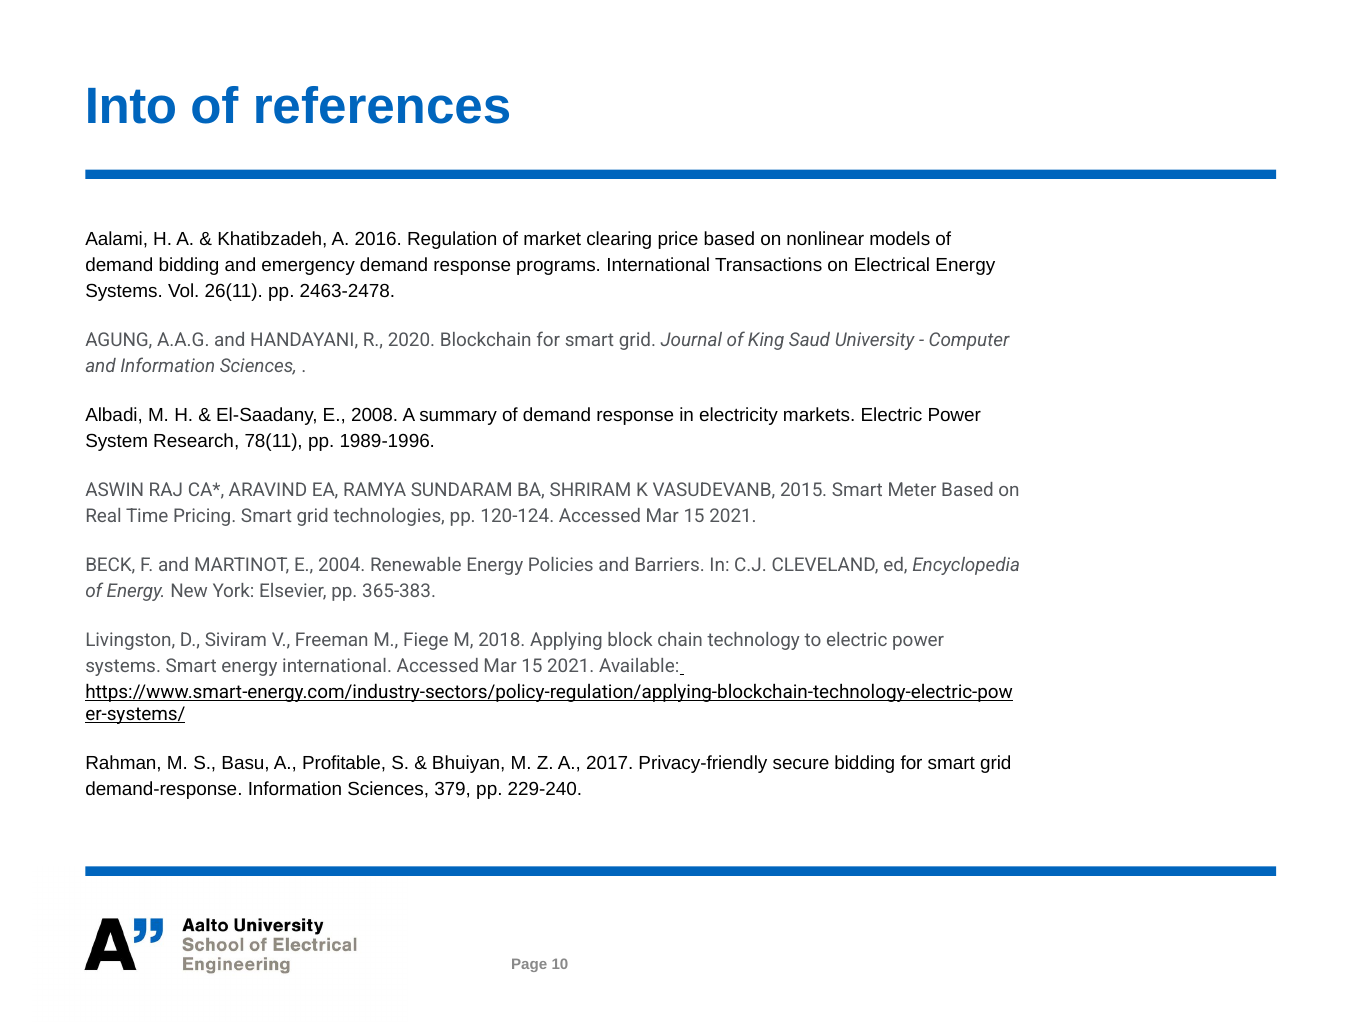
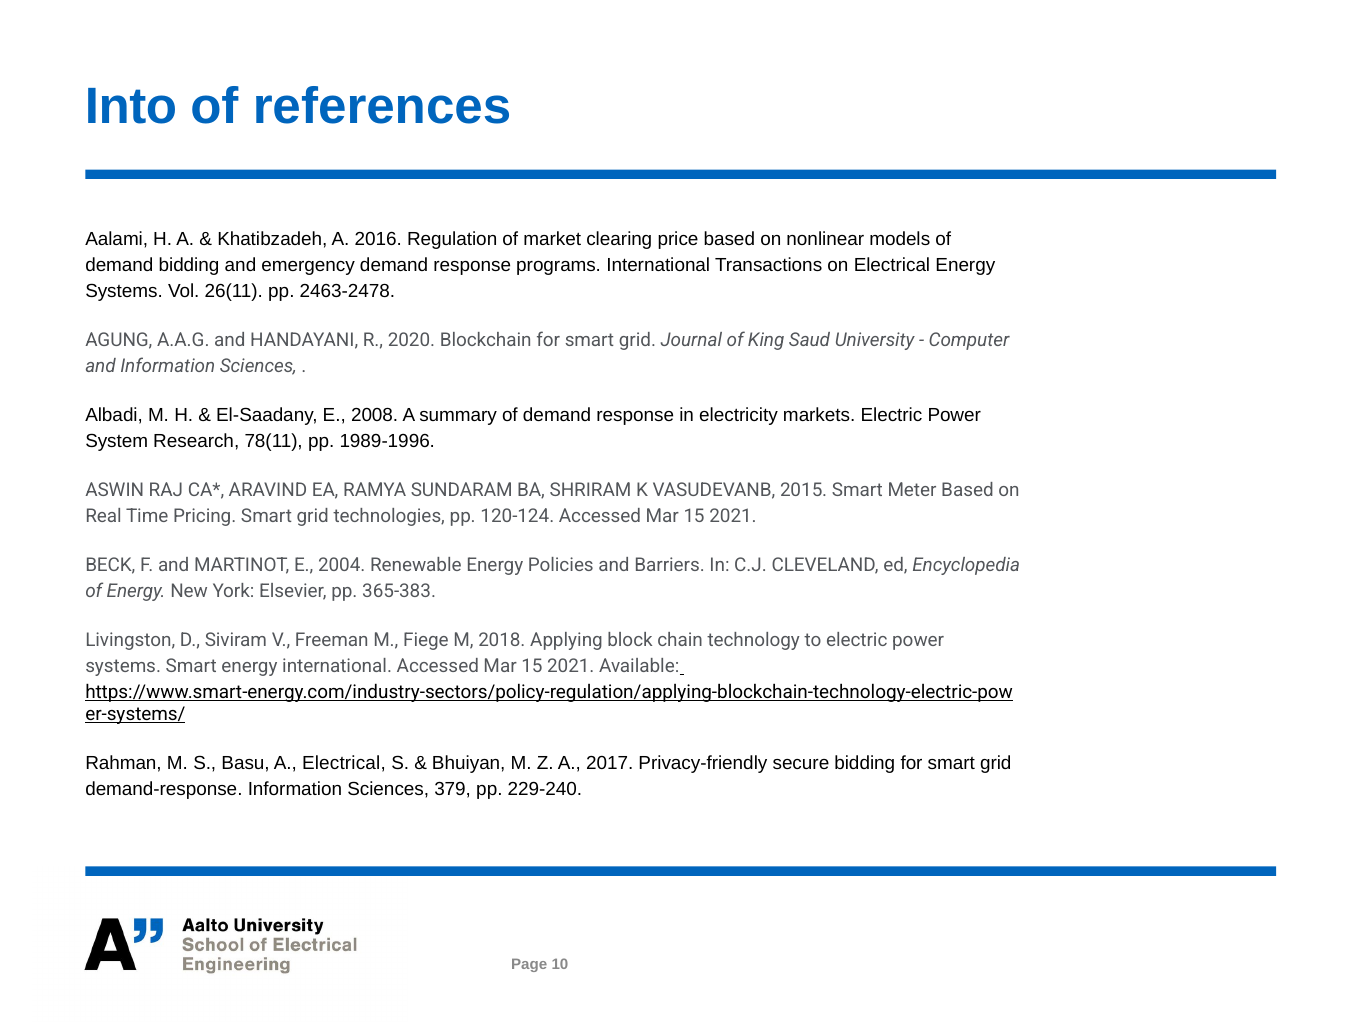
A Profitable: Profitable -> Electrical
